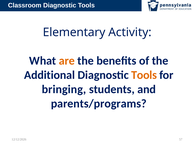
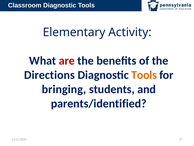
are colour: orange -> red
Additional: Additional -> Directions
parents/programs: parents/programs -> parents/identified
